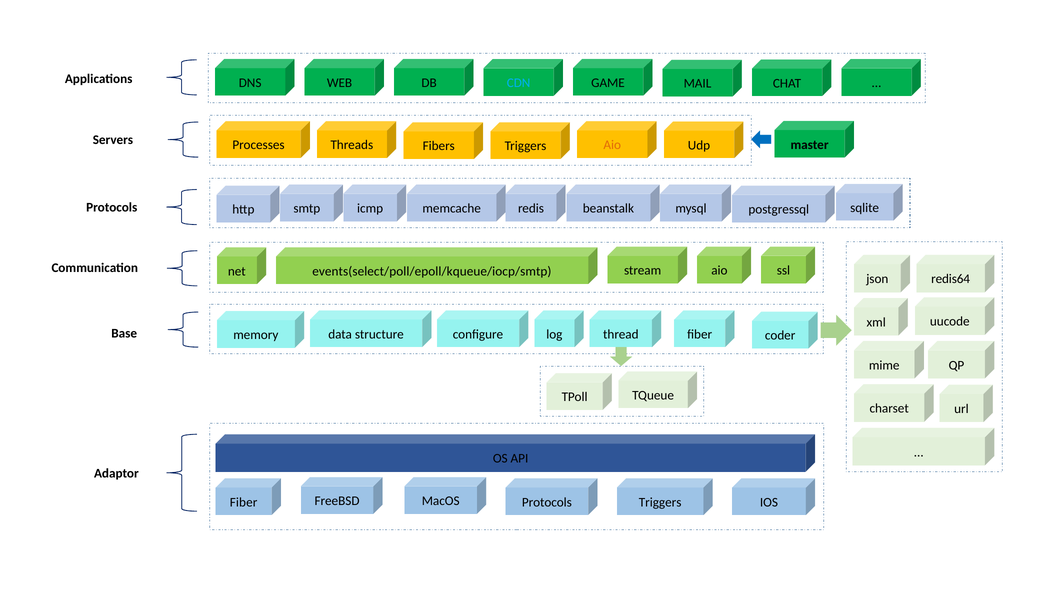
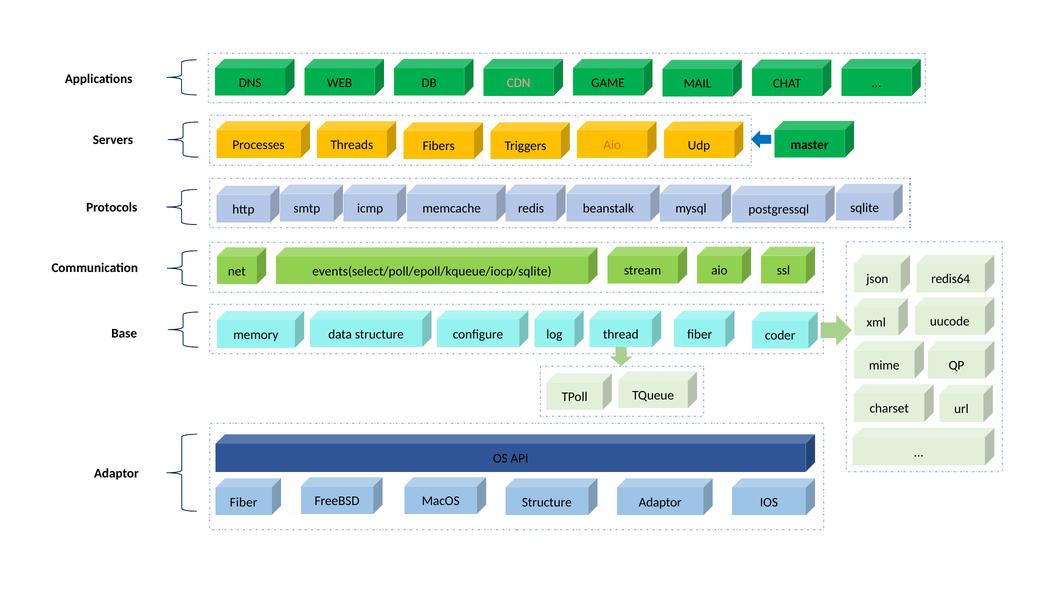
CDN colour: light blue -> pink
events(select/poll/epoll/kqueue/iocp/smtp: events(select/poll/epoll/kqueue/iocp/smtp -> events(select/poll/epoll/kqueue/iocp/sqlite
MacOS Triggers: Triggers -> Adaptor
FreeBSD Protocols: Protocols -> Structure
